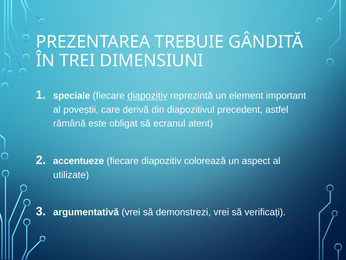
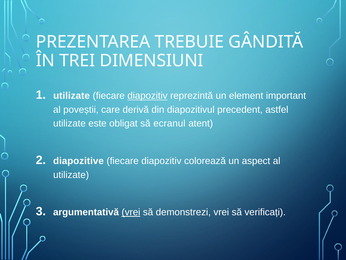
speciale at (72, 96): speciale -> utilizate
rămână at (69, 123): rămână -> utilizate
accentueze: accentueze -> diapozitive
vrei at (131, 212) underline: none -> present
